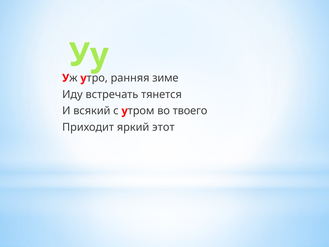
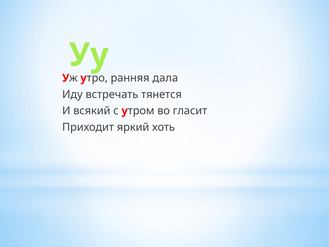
зиме: зиме -> дала
твоего: твоего -> гласит
этот: этот -> хоть
